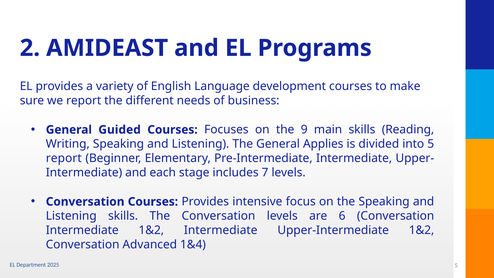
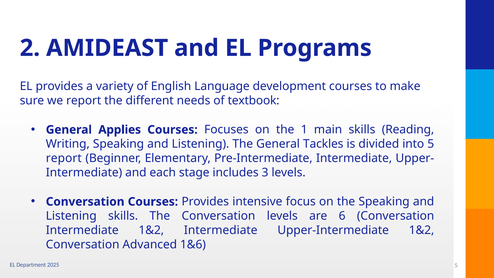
business: business -> textbook
Guided: Guided -> Applies
9: 9 -> 1
Applies: Applies -> Tackles
7: 7 -> 3
1&4: 1&4 -> 1&6
